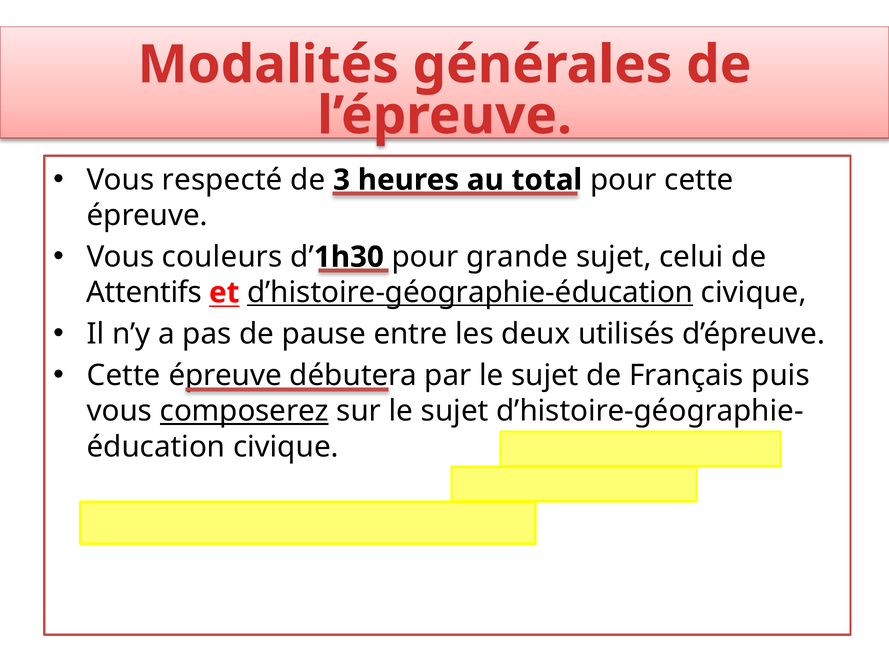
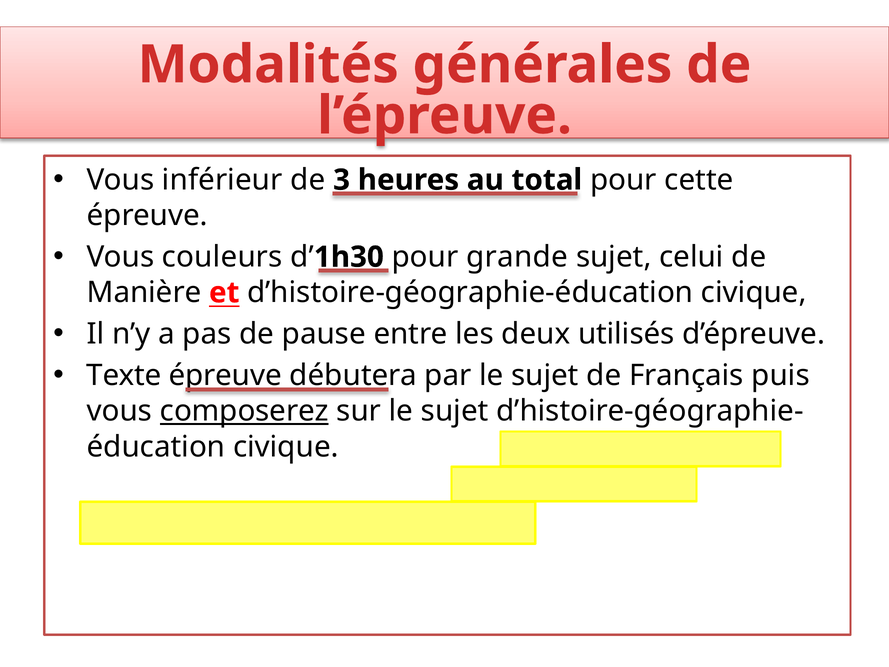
respecté: respecté -> inférieur
Attentifs: Attentifs -> Manière
d’histoire-géographie-éducation underline: present -> none
Cette at (124, 375): Cette -> Texte
